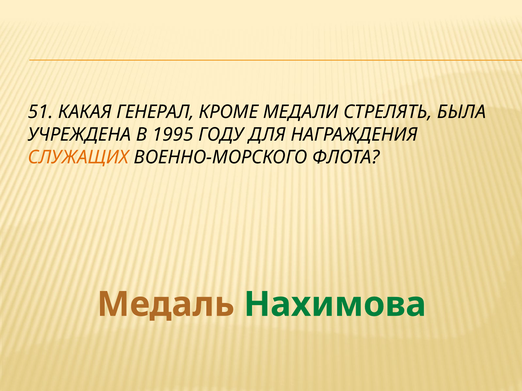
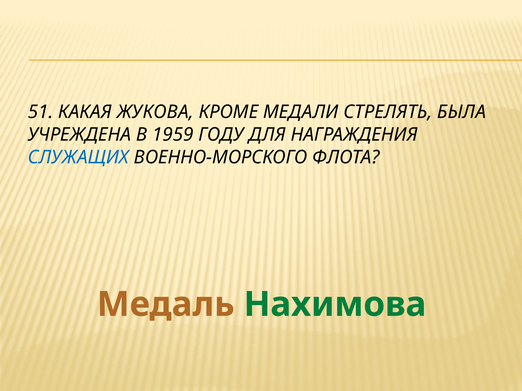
ГЕНЕРАЛ: ГЕНЕРАЛ -> ЖУКОВА
1995: 1995 -> 1959
СЛУЖАЩИХ colour: orange -> blue
